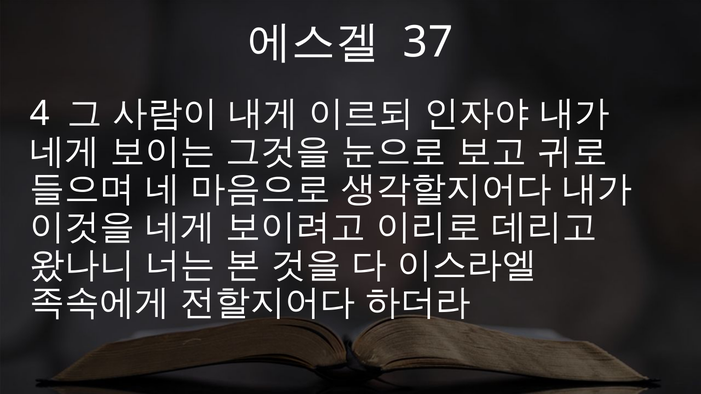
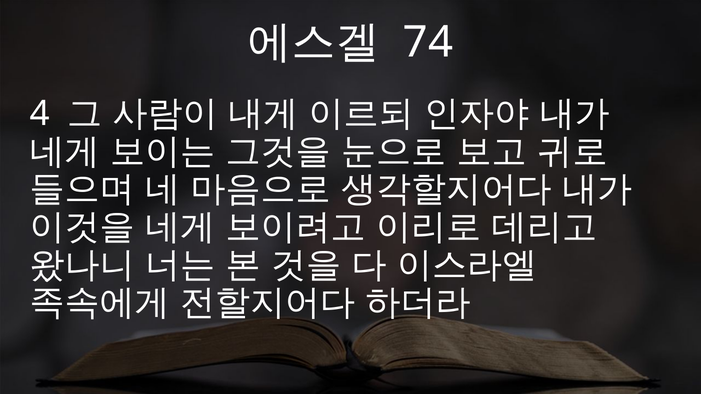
37: 37 -> 74
